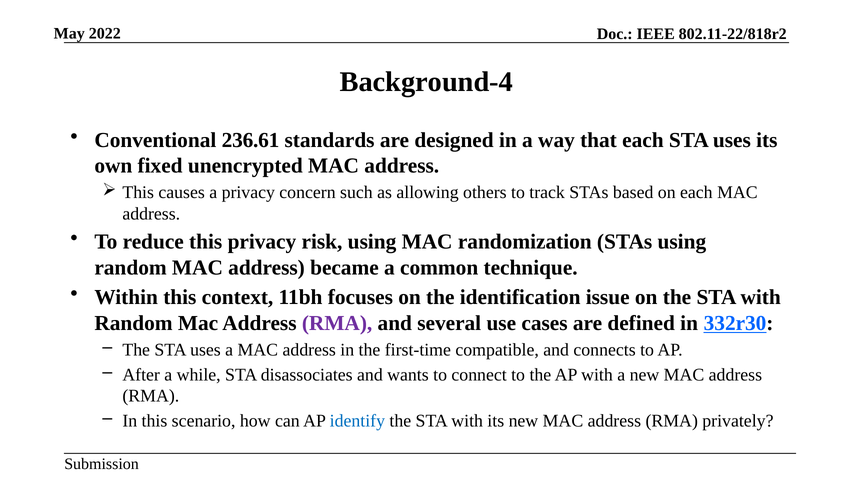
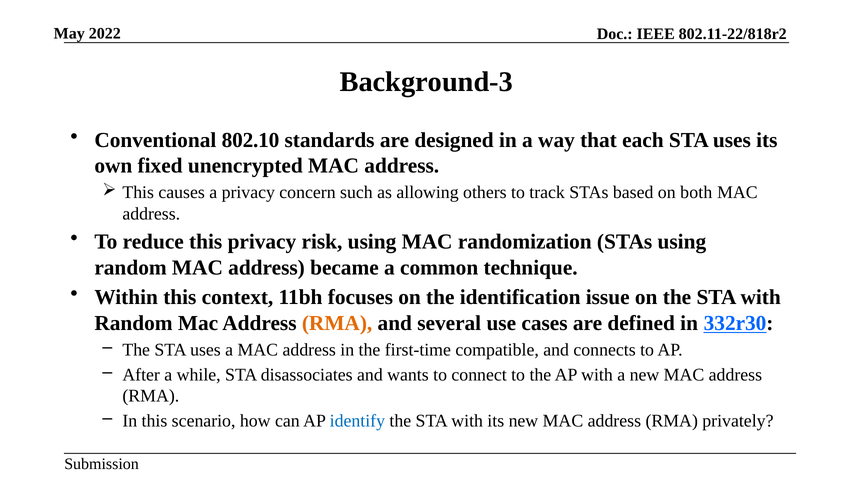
Background-4: Background-4 -> Background-3
236.61: 236.61 -> 802.10
on each: each -> both
RMA at (337, 323) colour: purple -> orange
